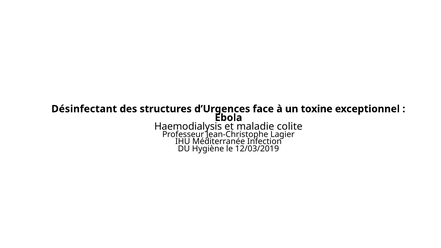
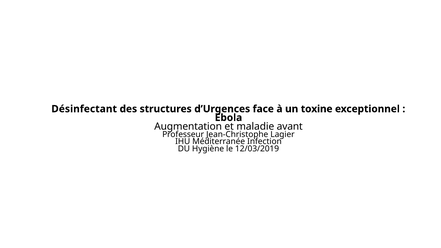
Haemodialysis: Haemodialysis -> Augmentation
colite: colite -> avant
